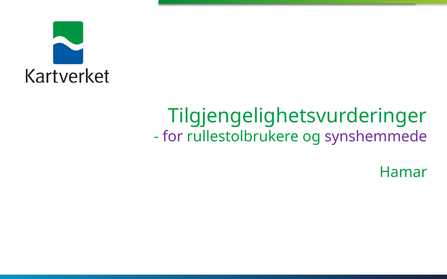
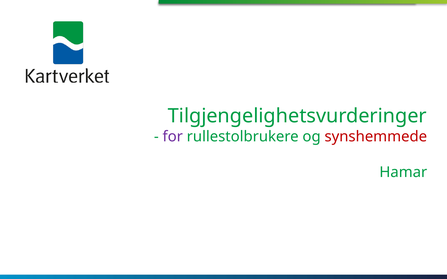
synshemmede colour: purple -> red
